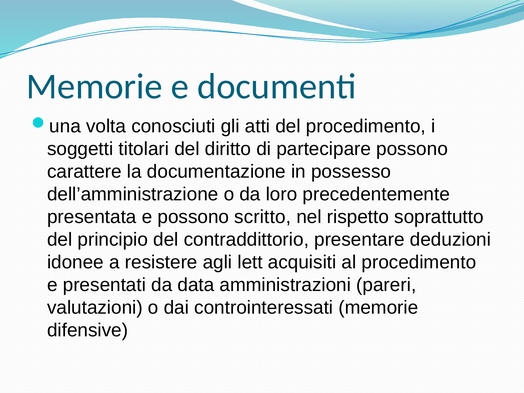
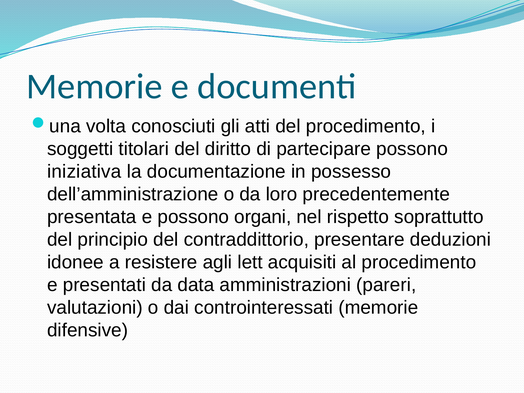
carattere: carattere -> iniziativa
scritto: scritto -> organi
